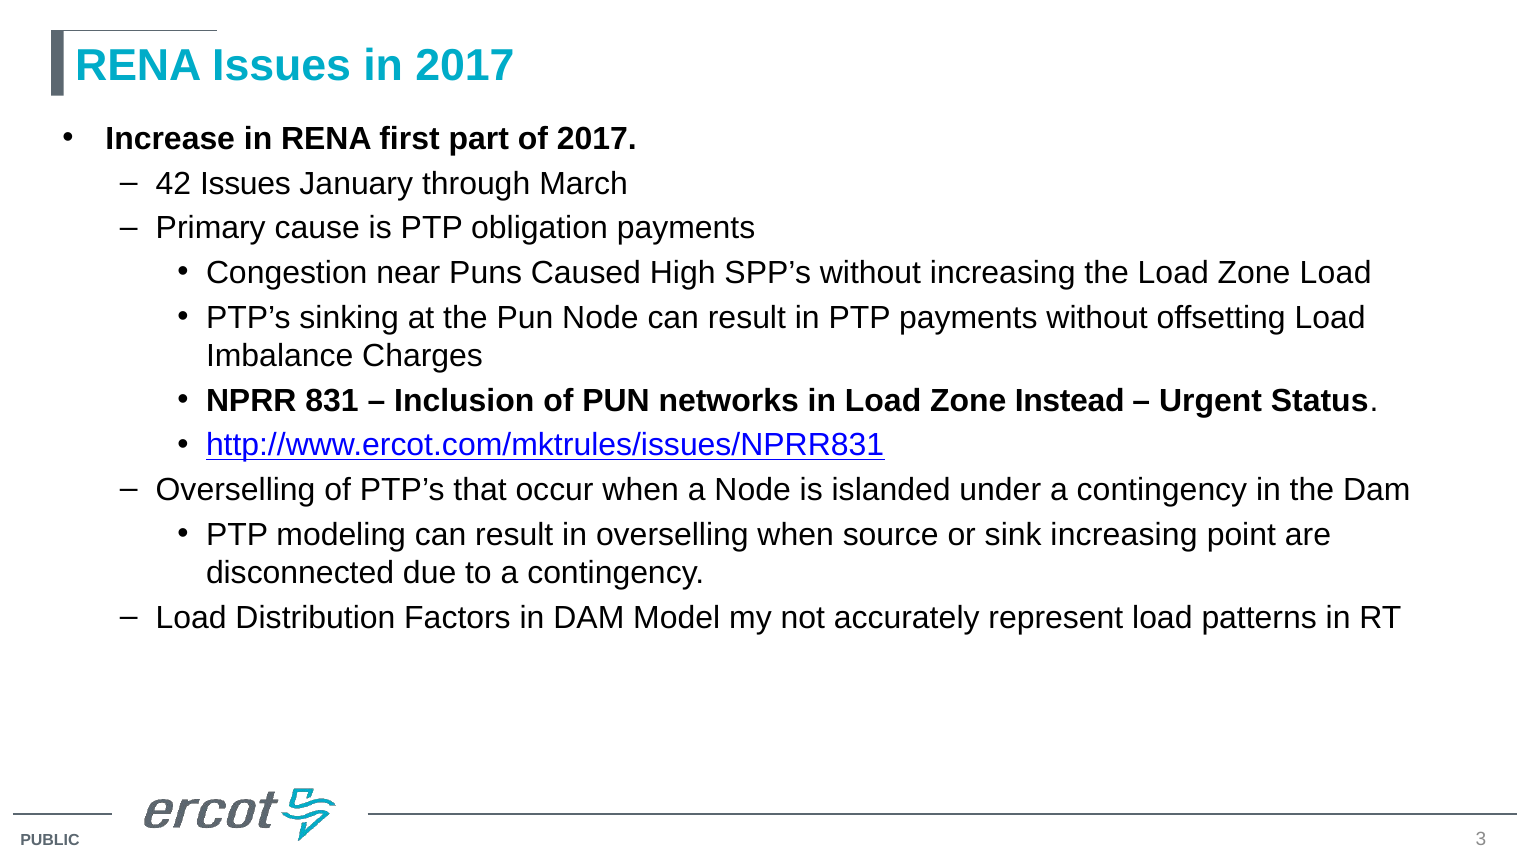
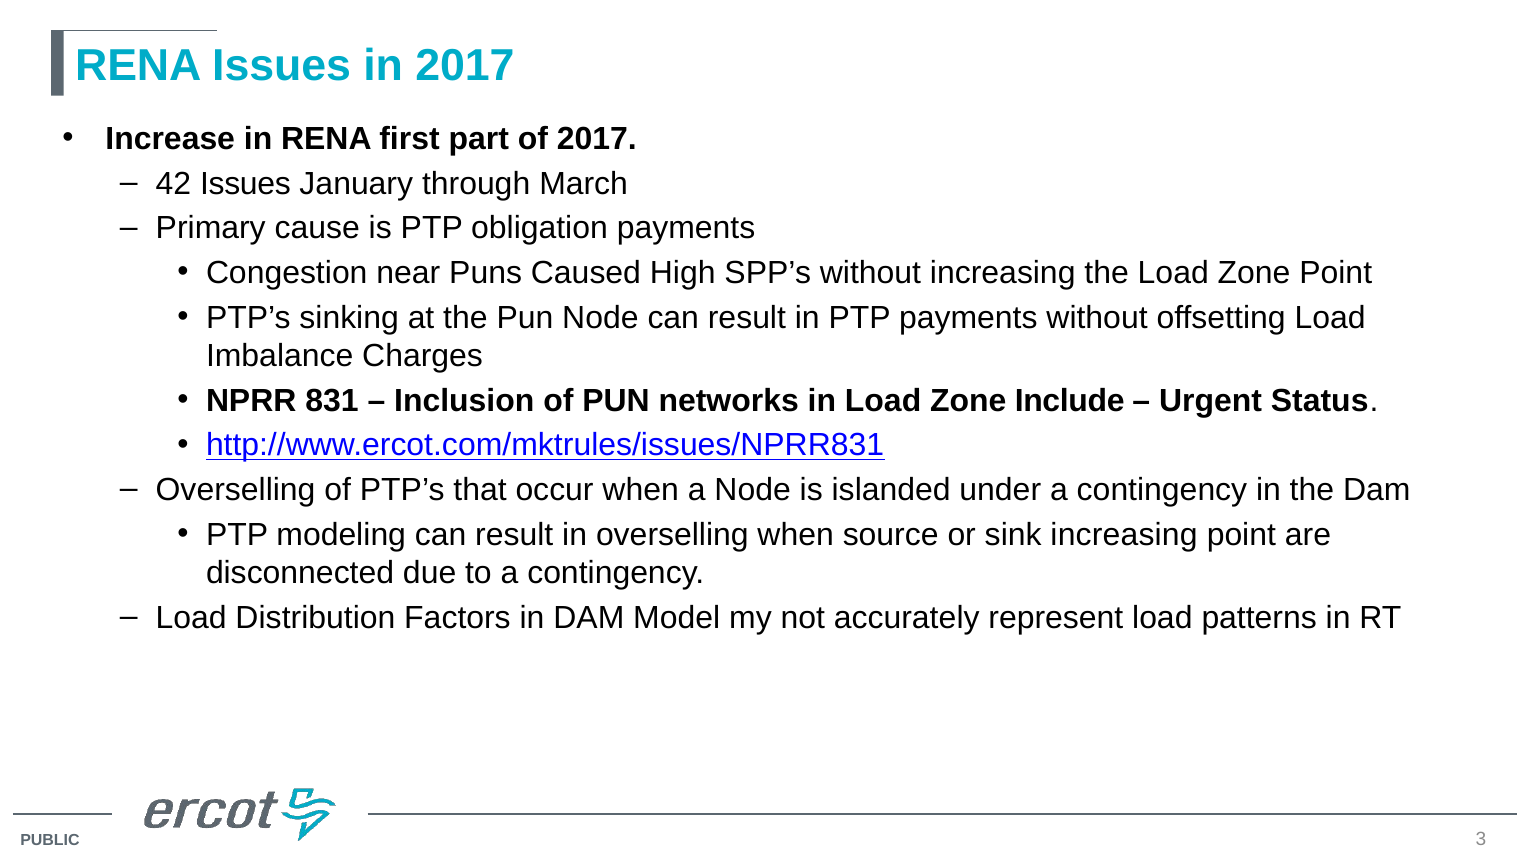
Zone Load: Load -> Point
Instead: Instead -> Include
